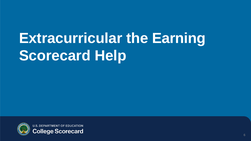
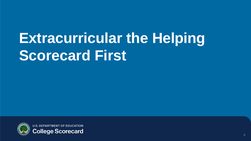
Earning: Earning -> Helping
Help: Help -> First
